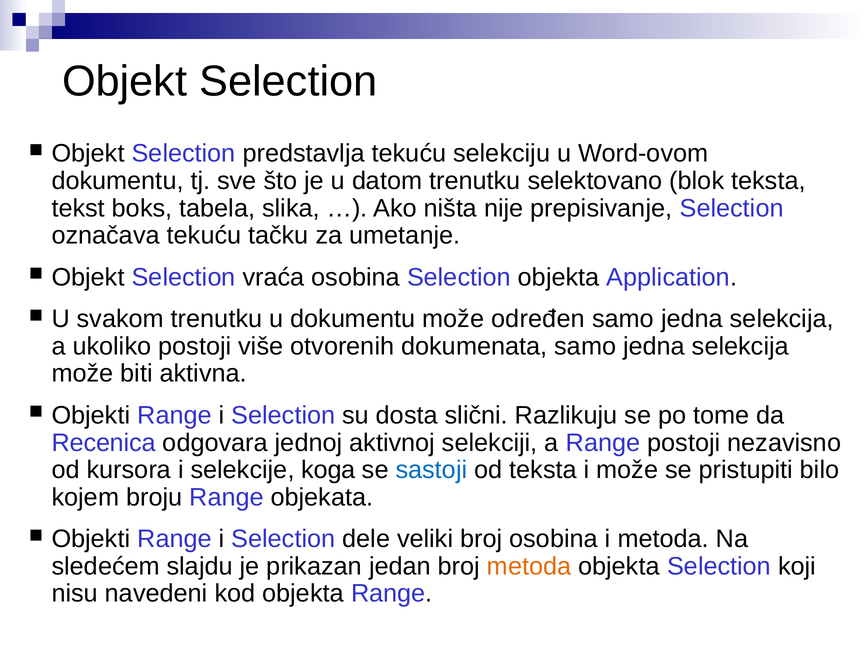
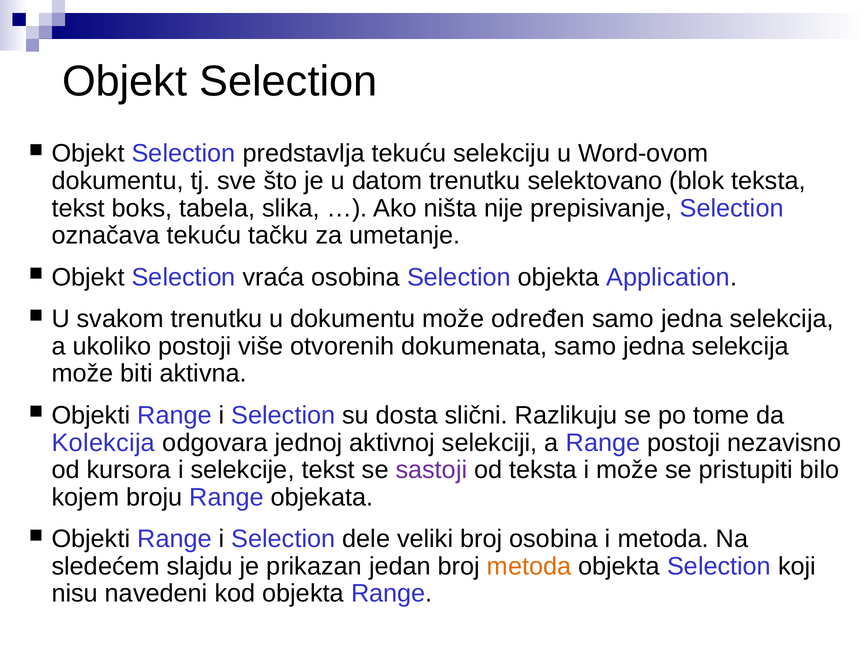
Recenica: Recenica -> Kolekcija
selekcije koga: koga -> tekst
sastoji colour: blue -> purple
